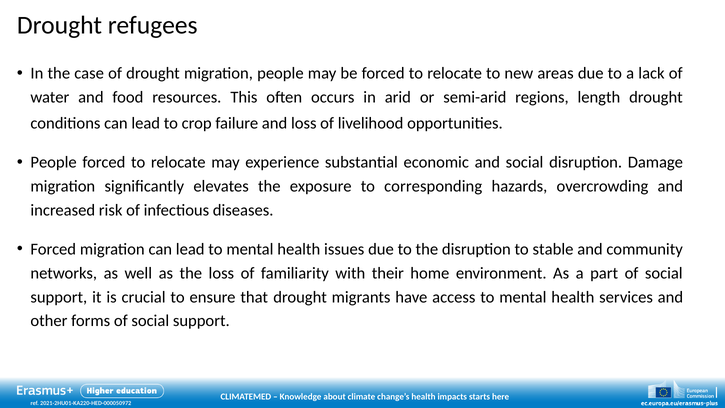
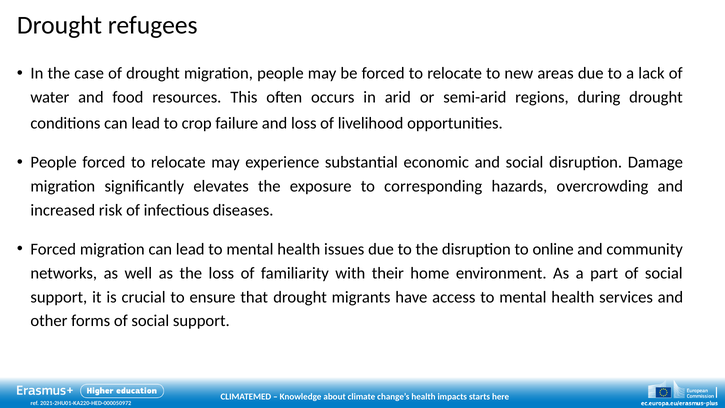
length: length -> during
stable: stable -> online
